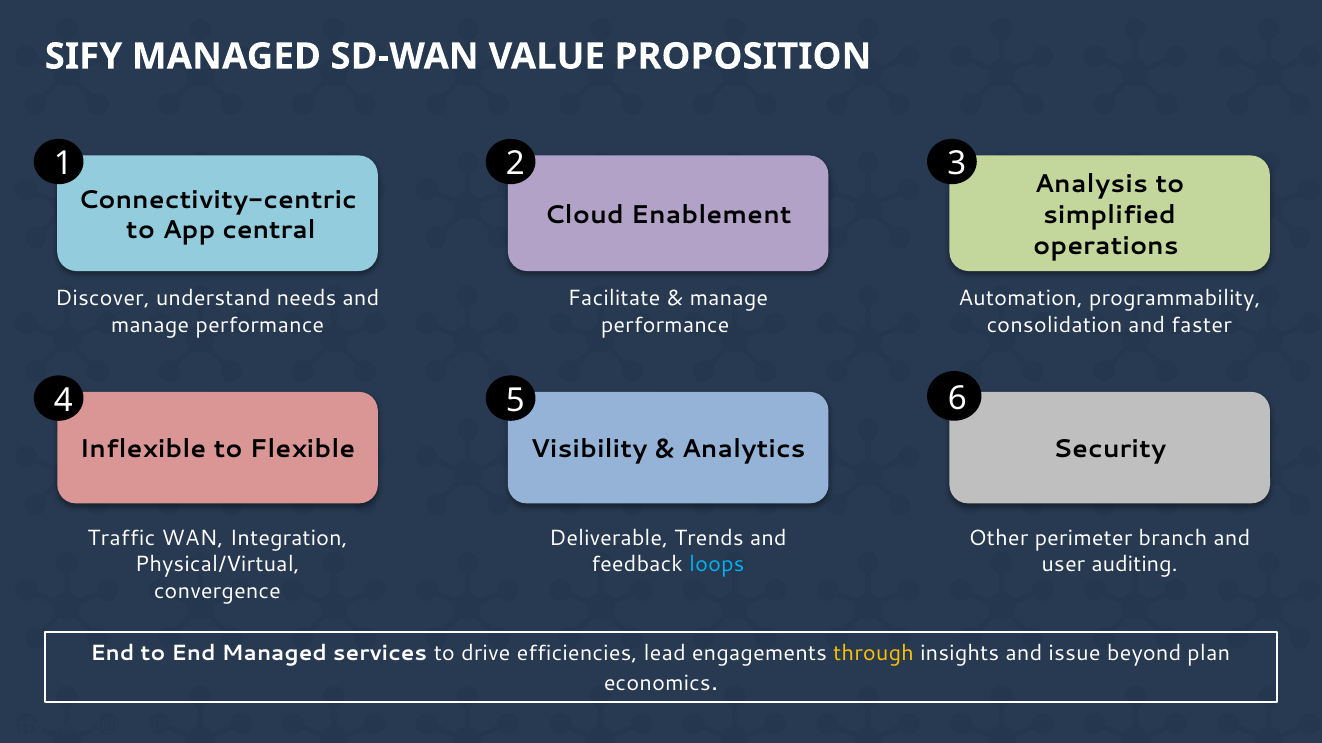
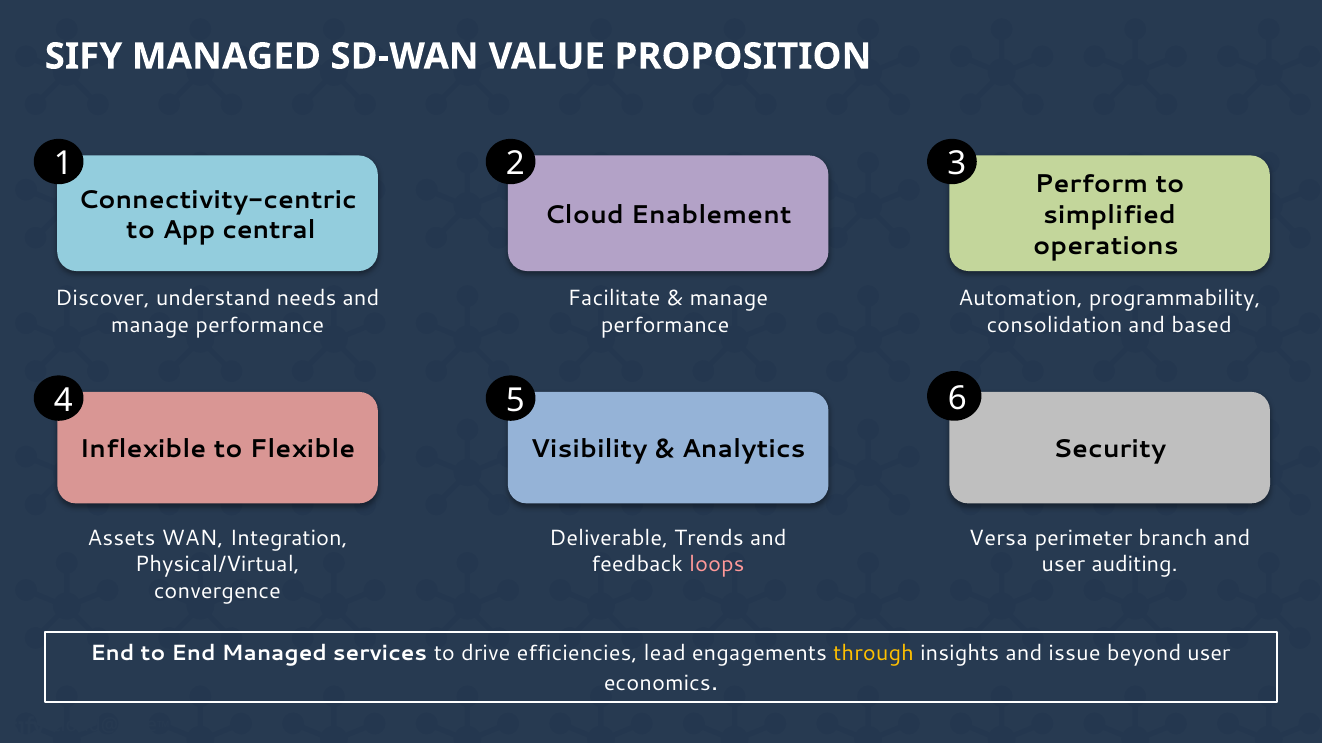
Analysis: Analysis -> Perform
faster: faster -> based
Traffic: Traffic -> Assets
Other: Other -> Versa
loops colour: light blue -> pink
beyond plan: plan -> user
